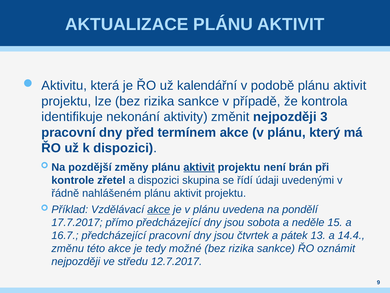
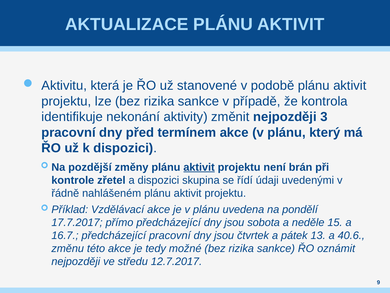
kalendářní: kalendářní -> stanovené
akce at (159, 209) underline: present -> none
14.4: 14.4 -> 40.6
